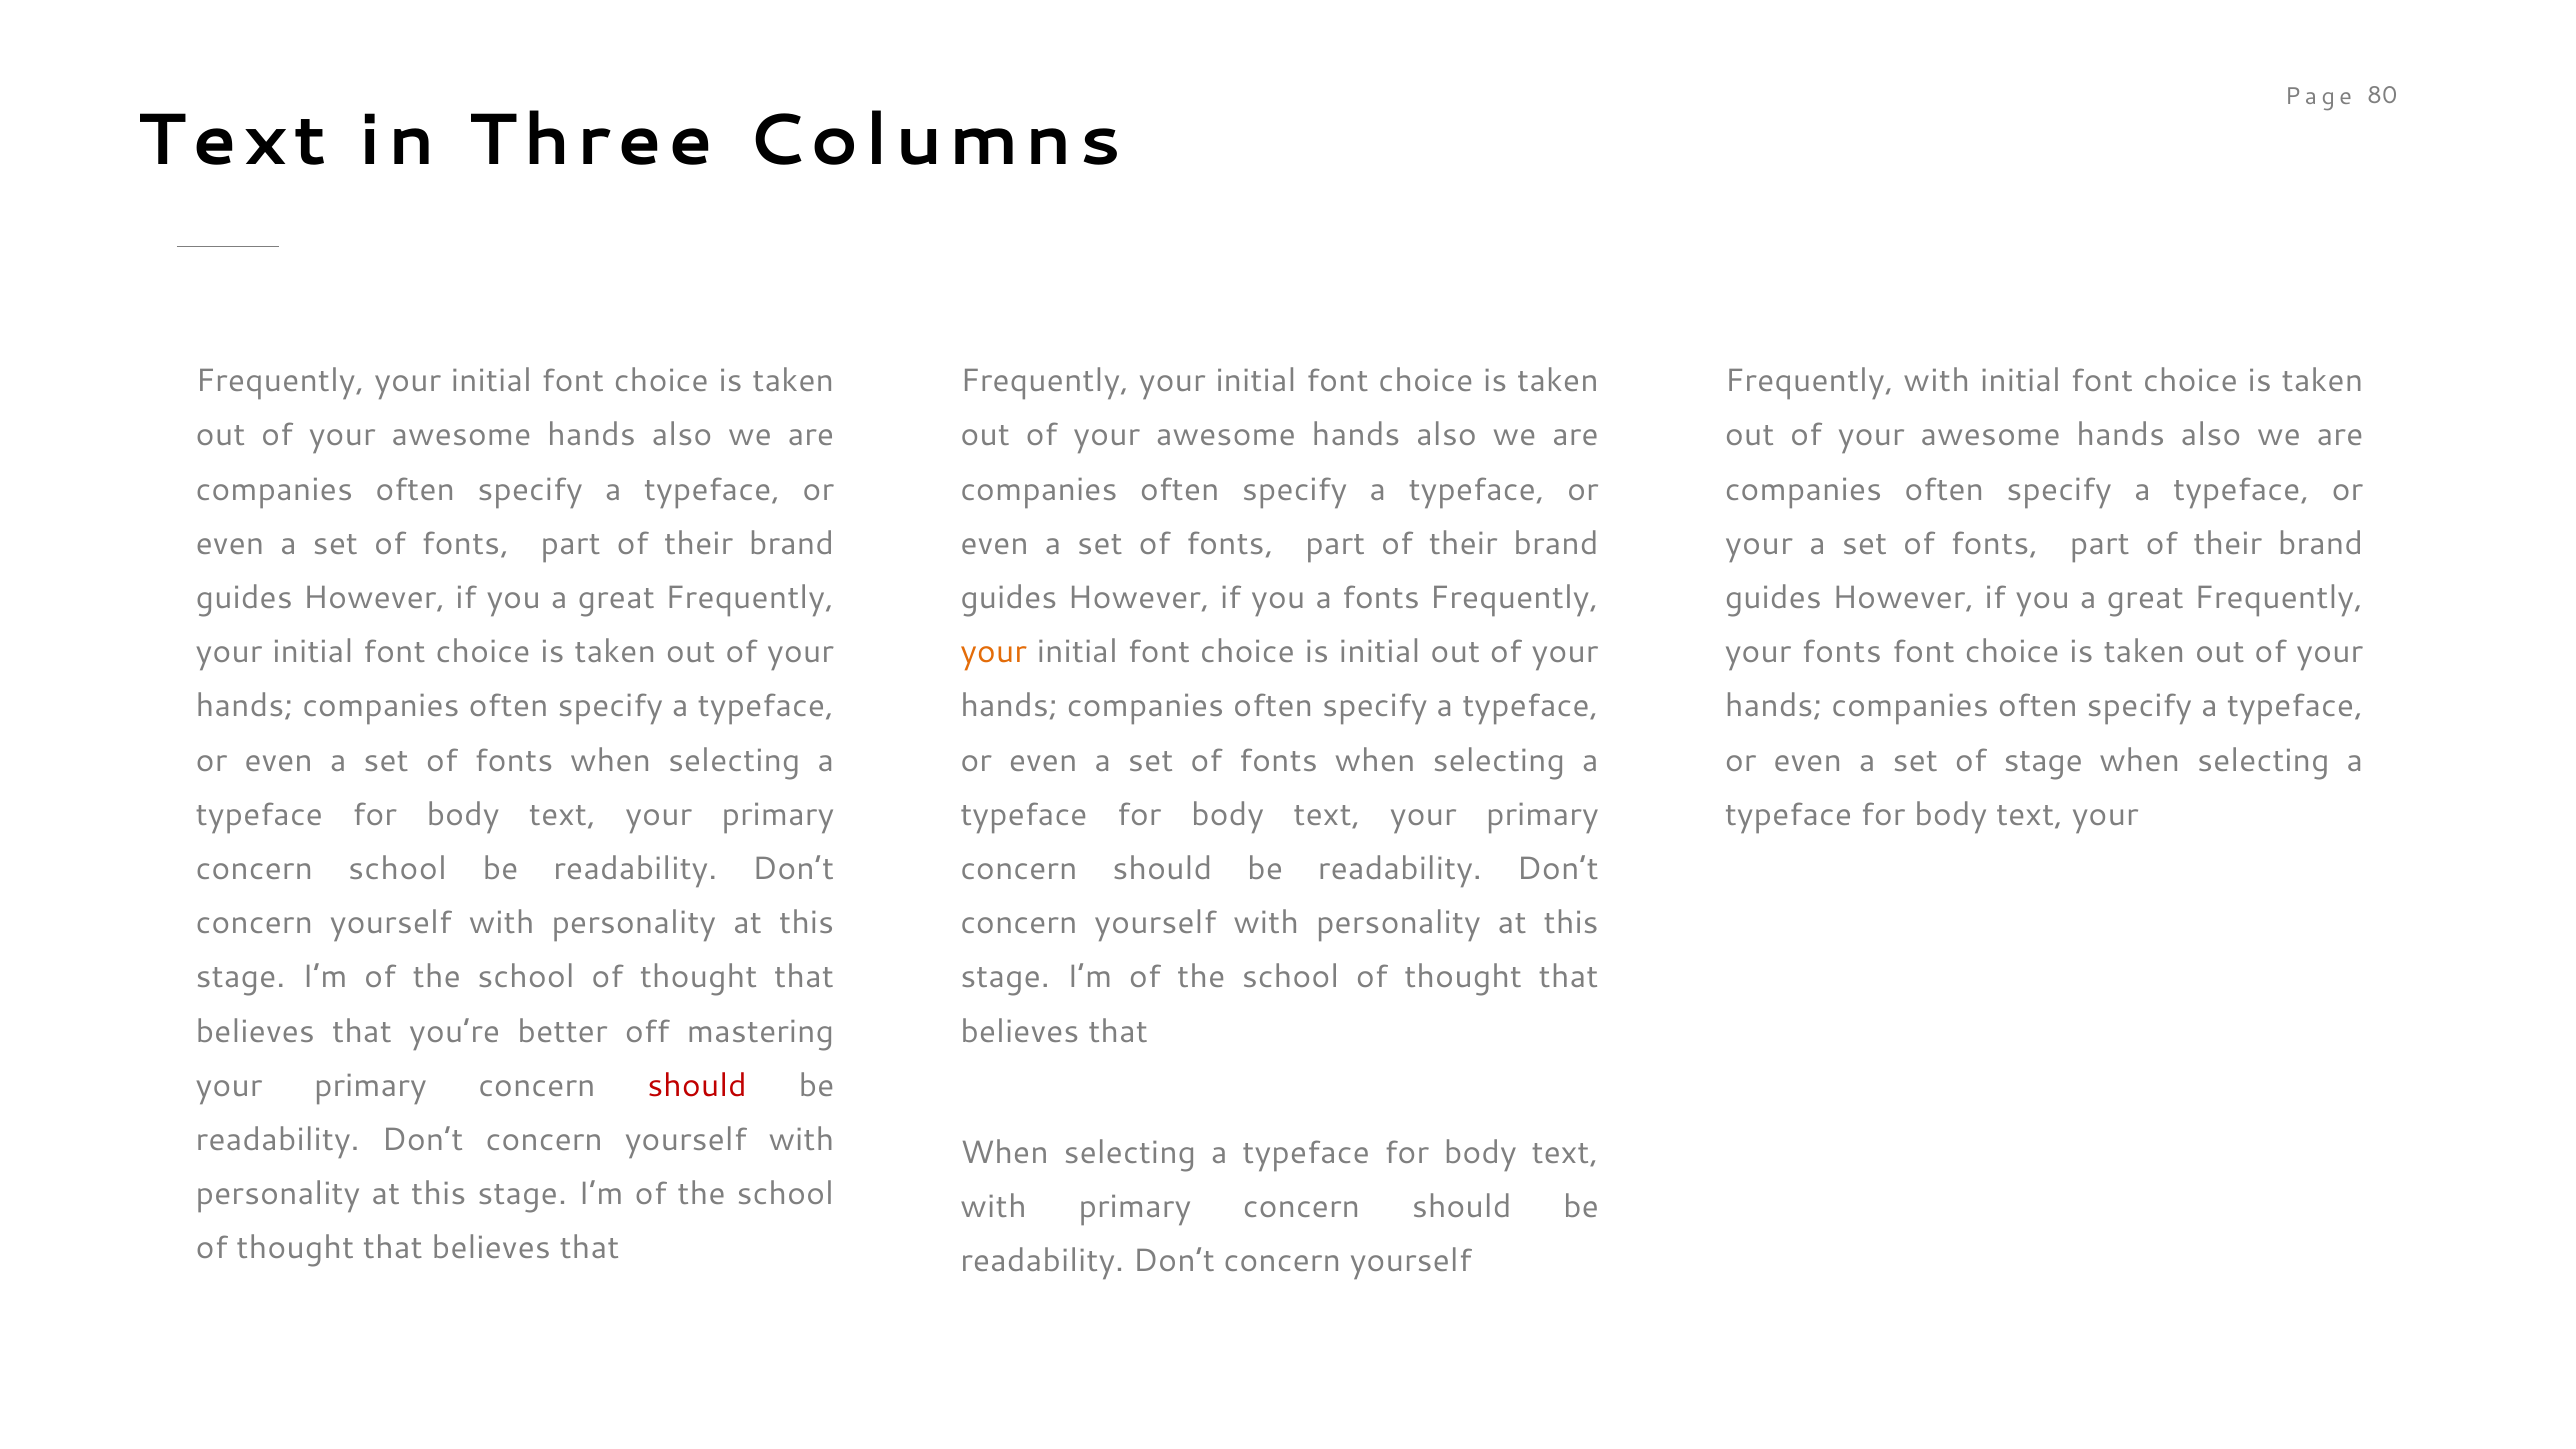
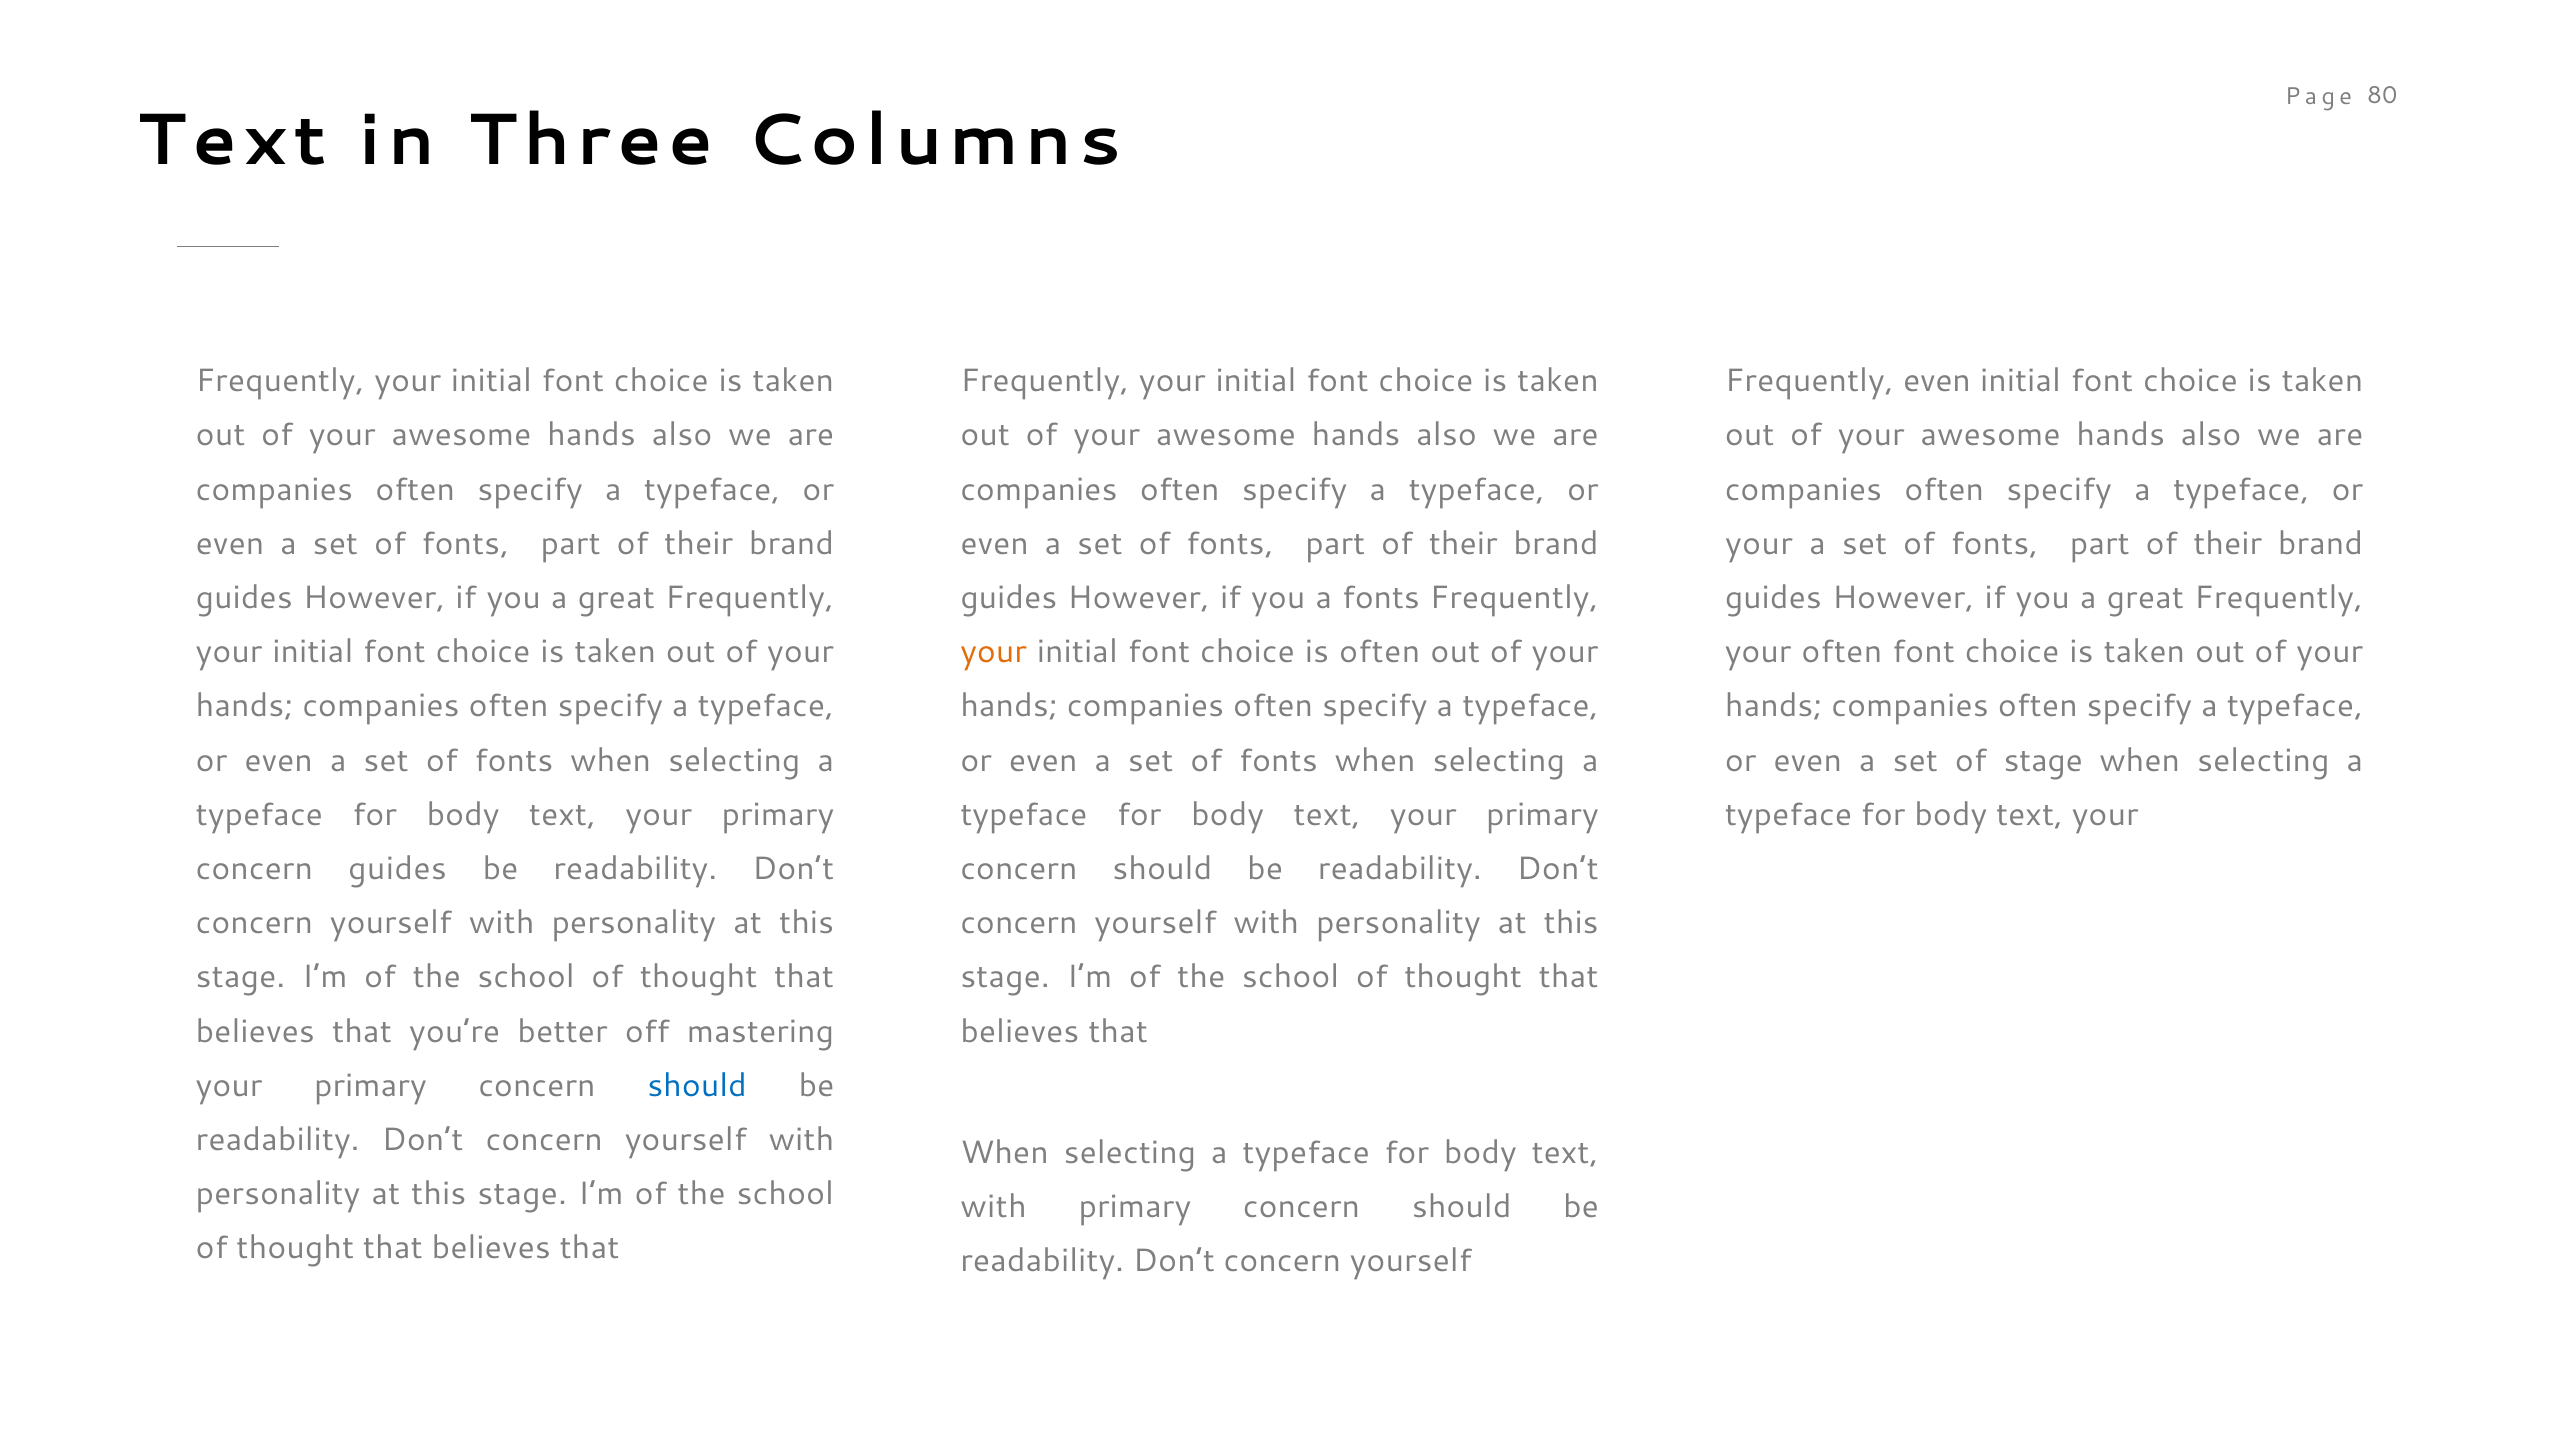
Frequently with: with -> even
is initial: initial -> often
your fonts: fonts -> often
concern school: school -> guides
should at (697, 1086) colour: red -> blue
